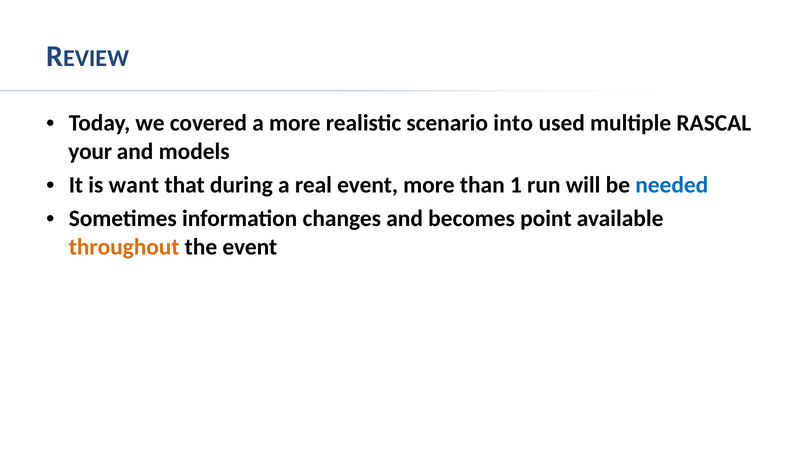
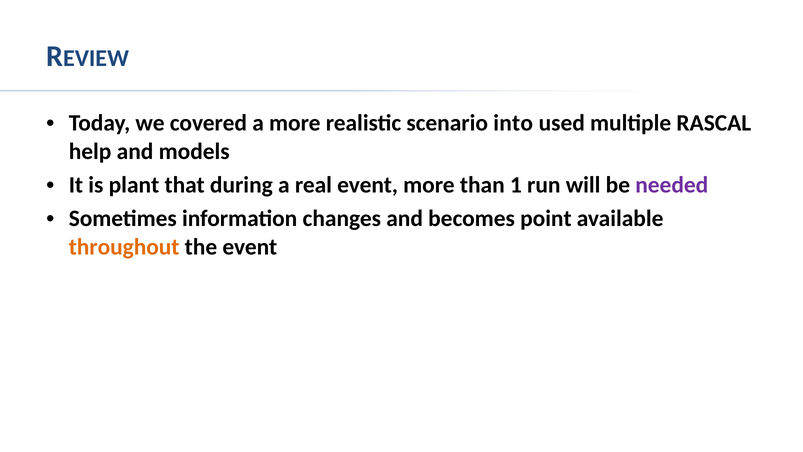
your: your -> help
want: want -> plant
needed colour: blue -> purple
